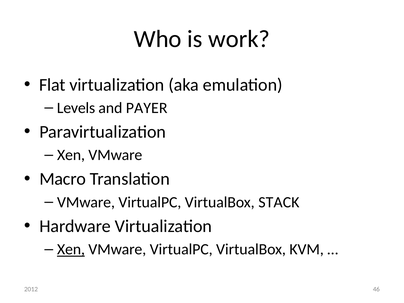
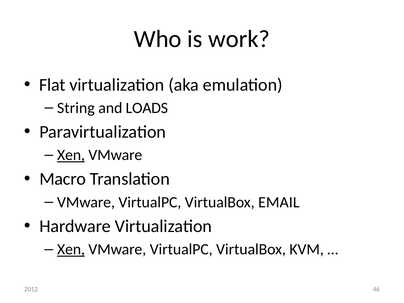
Levels: Levels -> String
PAYER: PAYER -> LOADS
Xen at (71, 155) underline: none -> present
STACK: STACK -> EMAIL
